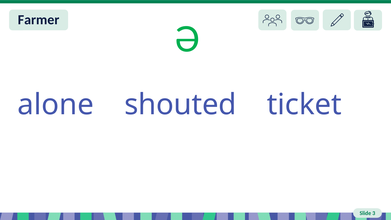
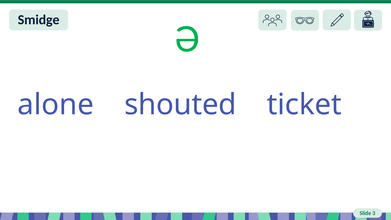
Farmer: Farmer -> Smidge
